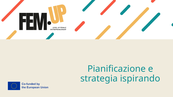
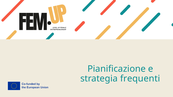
ispirando: ispirando -> frequenti
